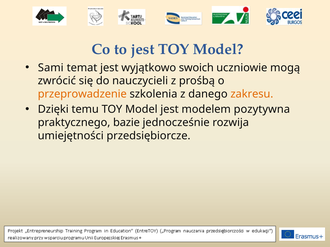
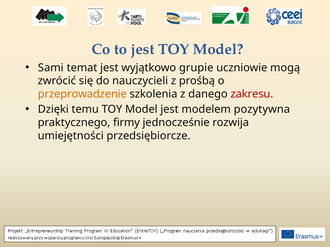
swoich: swoich -> grupie
zakresu colour: orange -> red
bazie: bazie -> firmy
